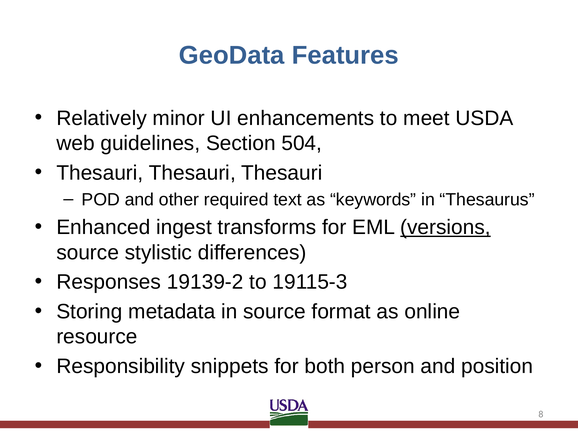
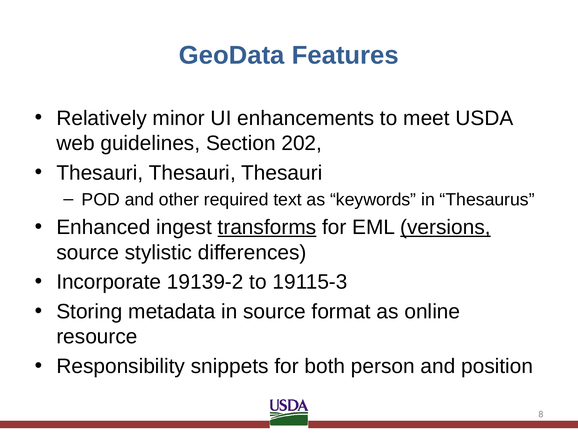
504: 504 -> 202
transforms underline: none -> present
Responses: Responses -> Incorporate
